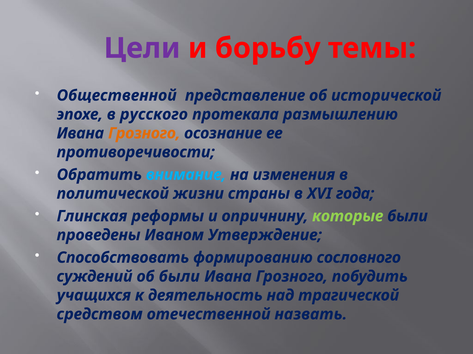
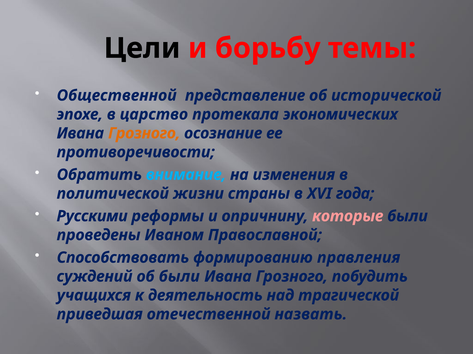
Цели colour: purple -> black
русского: русского -> царство
размышлению: размышлению -> экономических
Глинская: Глинская -> Русскими
которые colour: light green -> pink
Утверждение: Утверждение -> Православной
сословного: сословного -> правления
средством: средством -> приведшая
